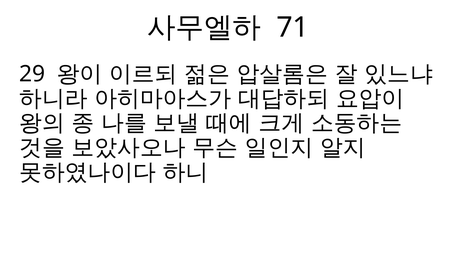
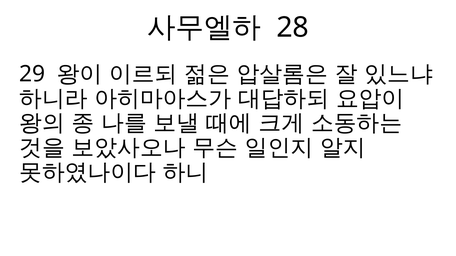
71: 71 -> 28
